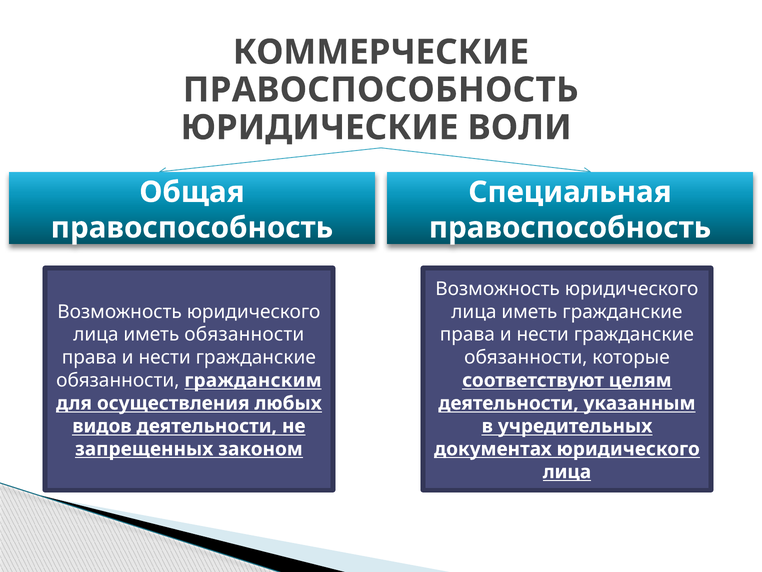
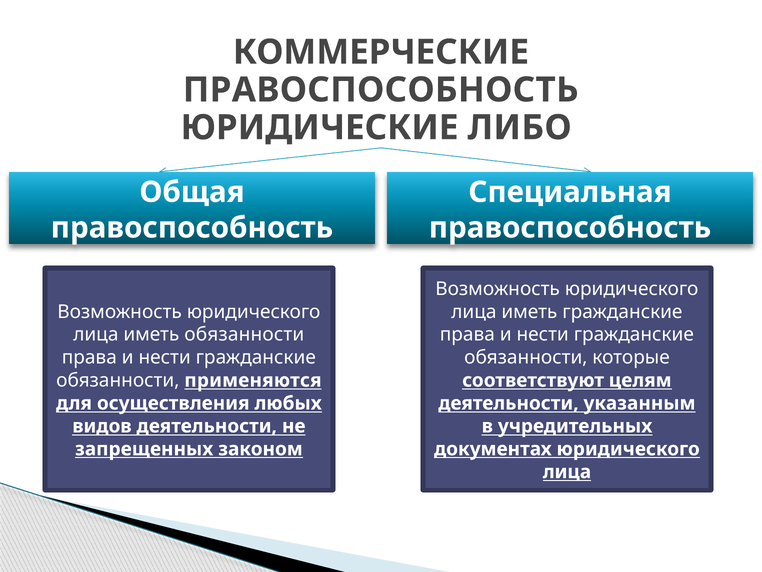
ВОЛИ: ВОЛИ -> ЛИБО
гражданским: гражданским -> применяются
